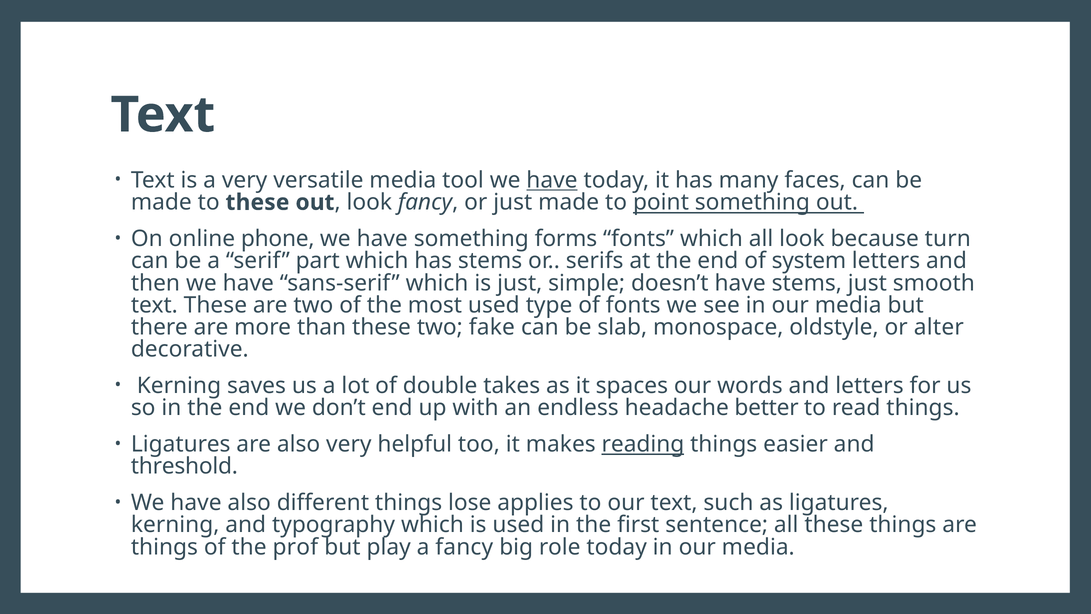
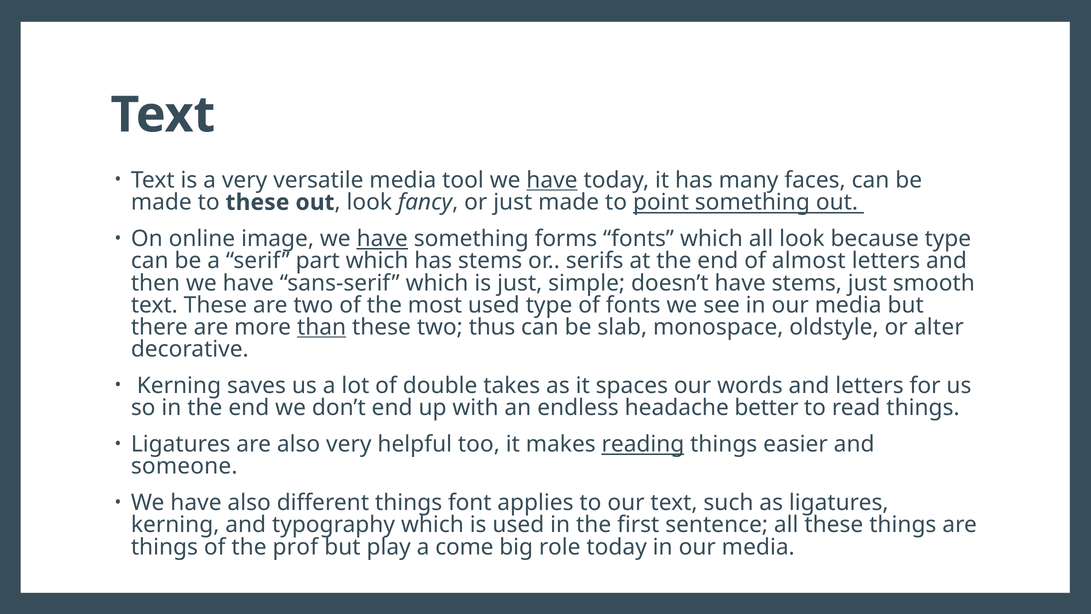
phone: phone -> image
have at (382, 239) underline: none -> present
because turn: turn -> type
system: system -> almost
than underline: none -> present
fake: fake -> thus
threshold: threshold -> someone
lose: lose -> font
a fancy: fancy -> come
